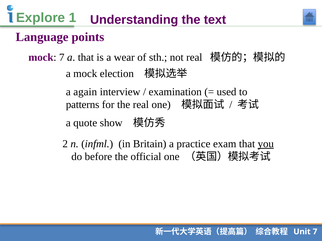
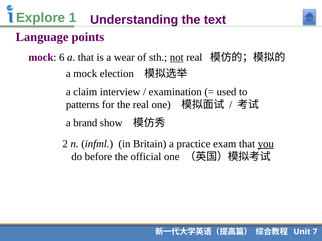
mock 7: 7 -> 6
not underline: none -> present
again: again -> claim
quote: quote -> brand
